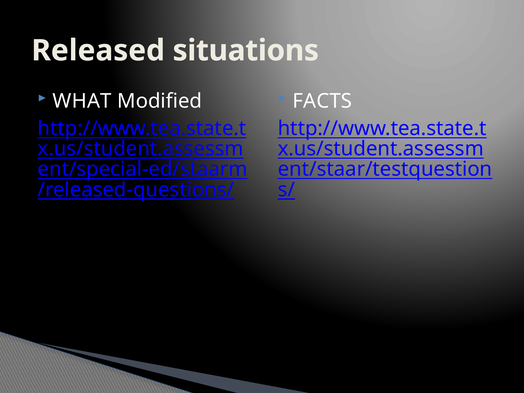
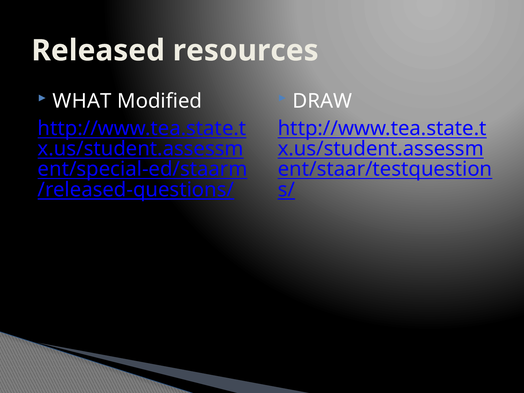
situations: situations -> resources
FACTS: FACTS -> DRAW
